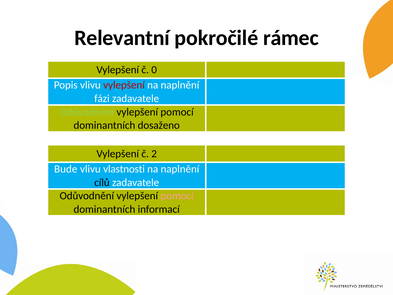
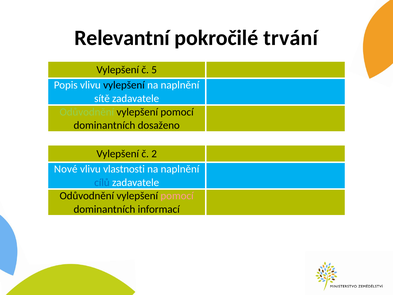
rámec: rámec -> trvání
0: 0 -> 5
vylepšení at (124, 85) colour: red -> black
fázi: fázi -> sítě
Bude: Bude -> Nové
cílů colour: black -> blue
